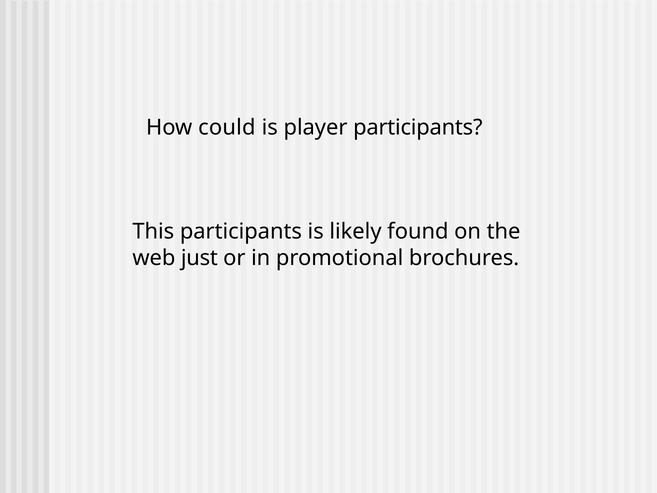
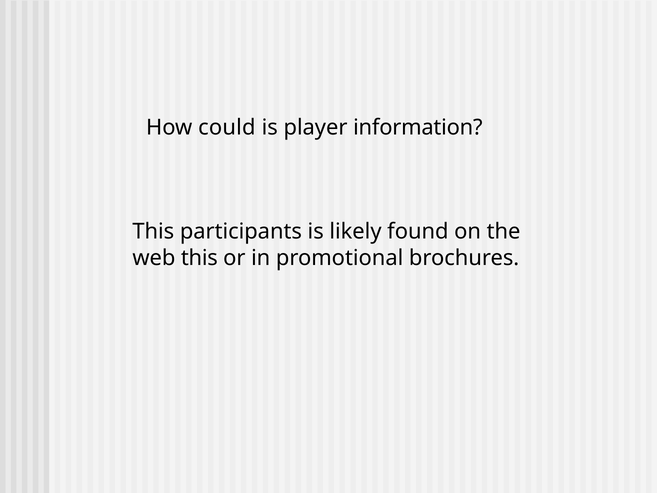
player participants: participants -> information
web just: just -> this
